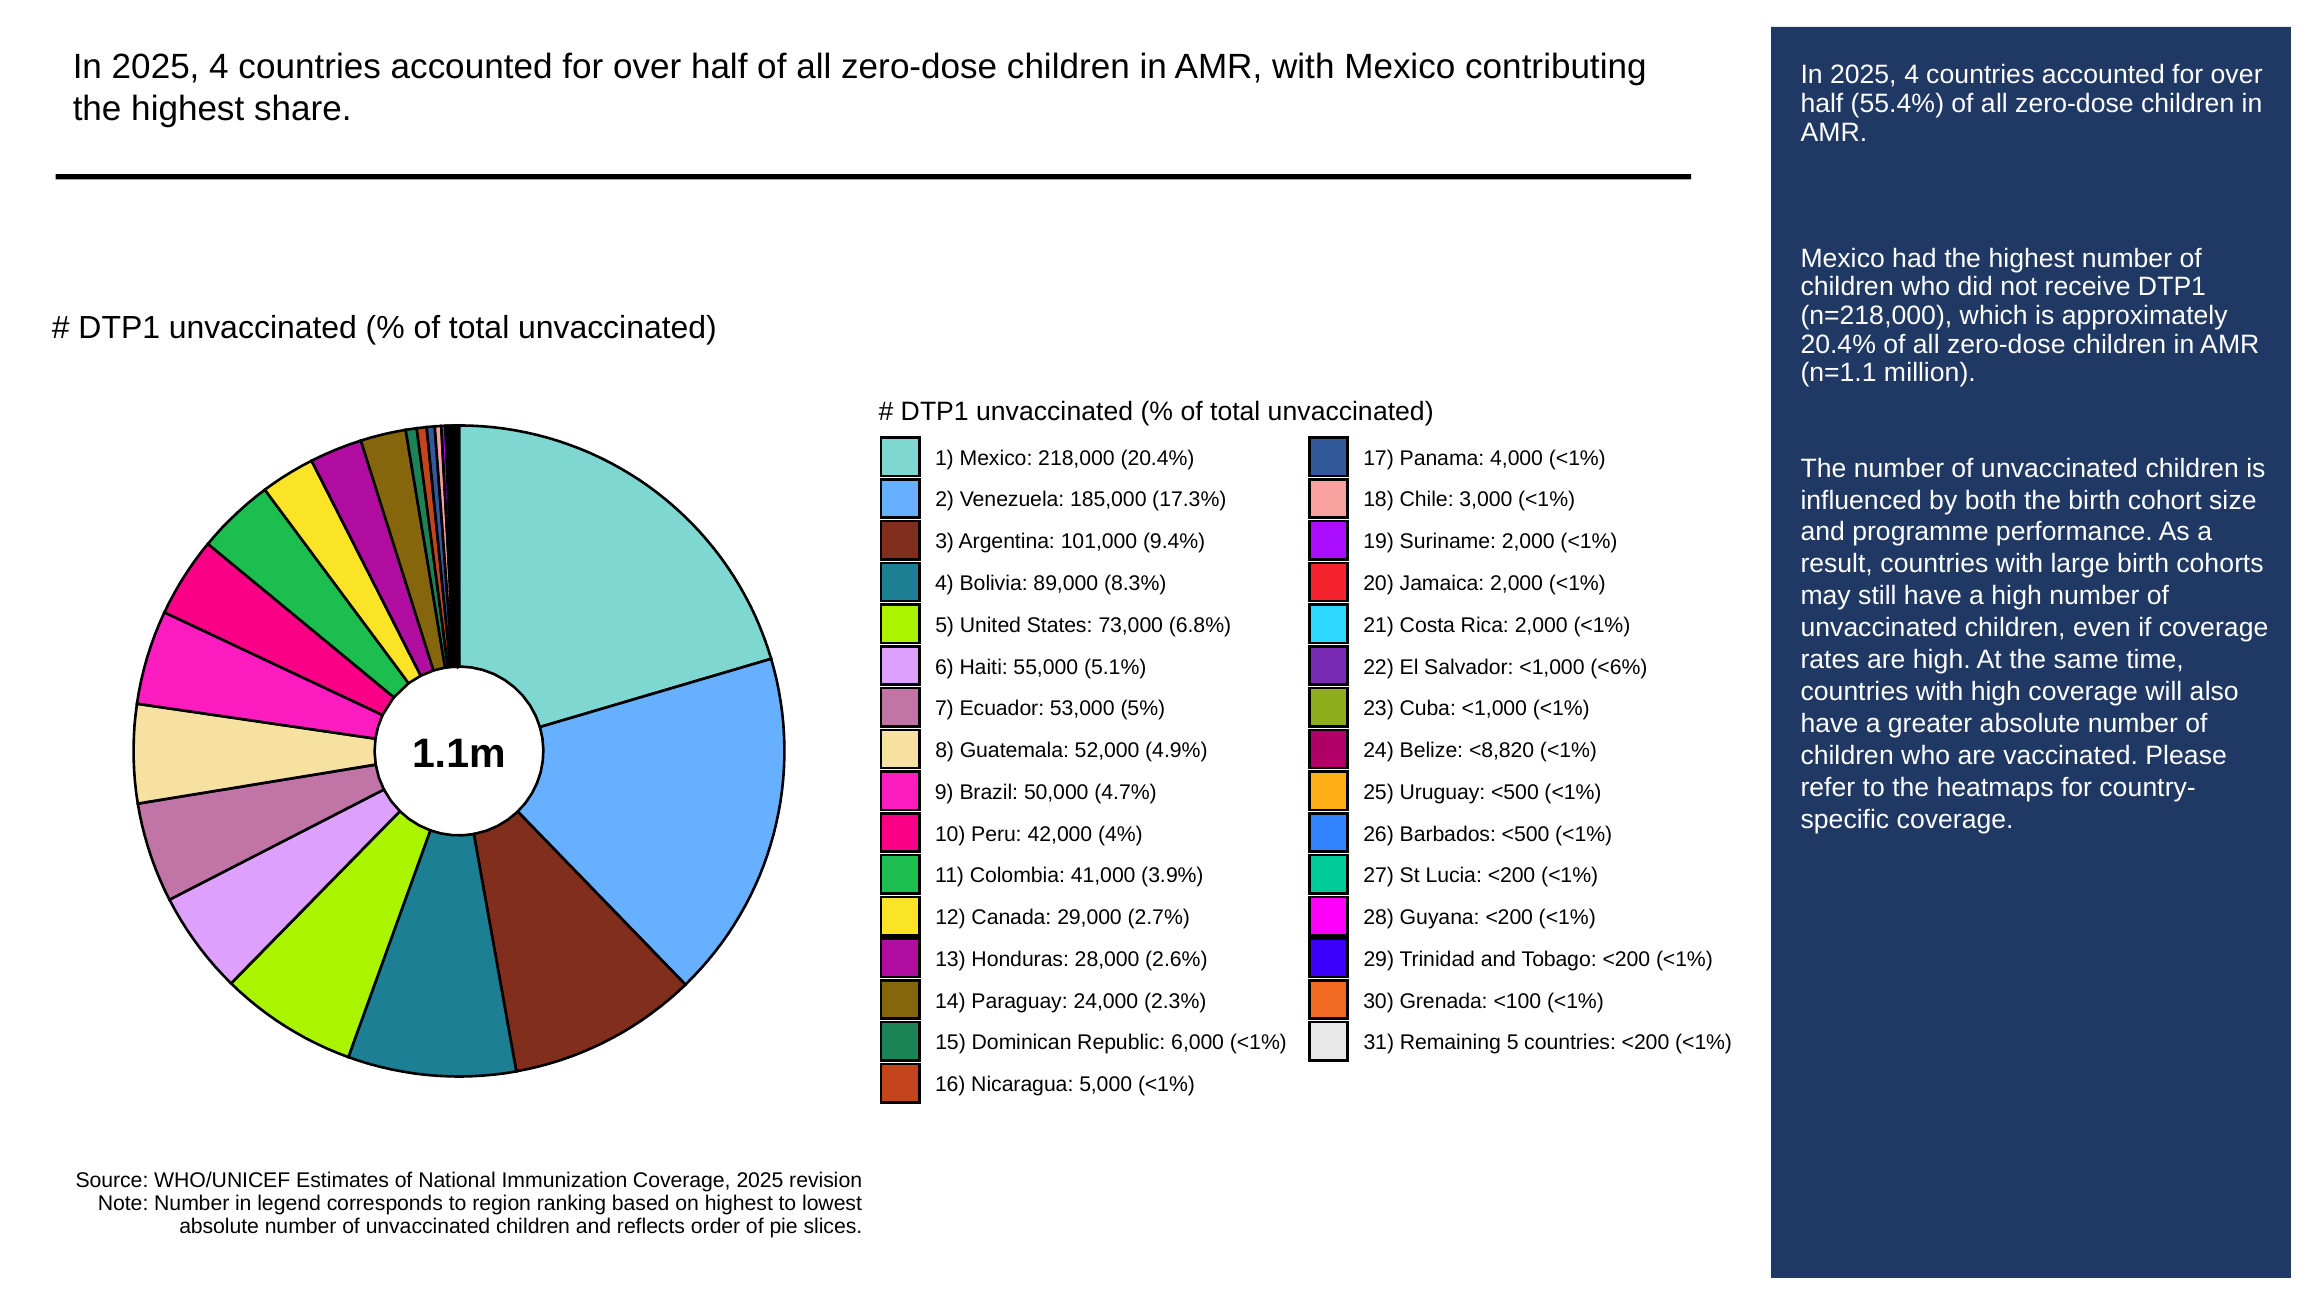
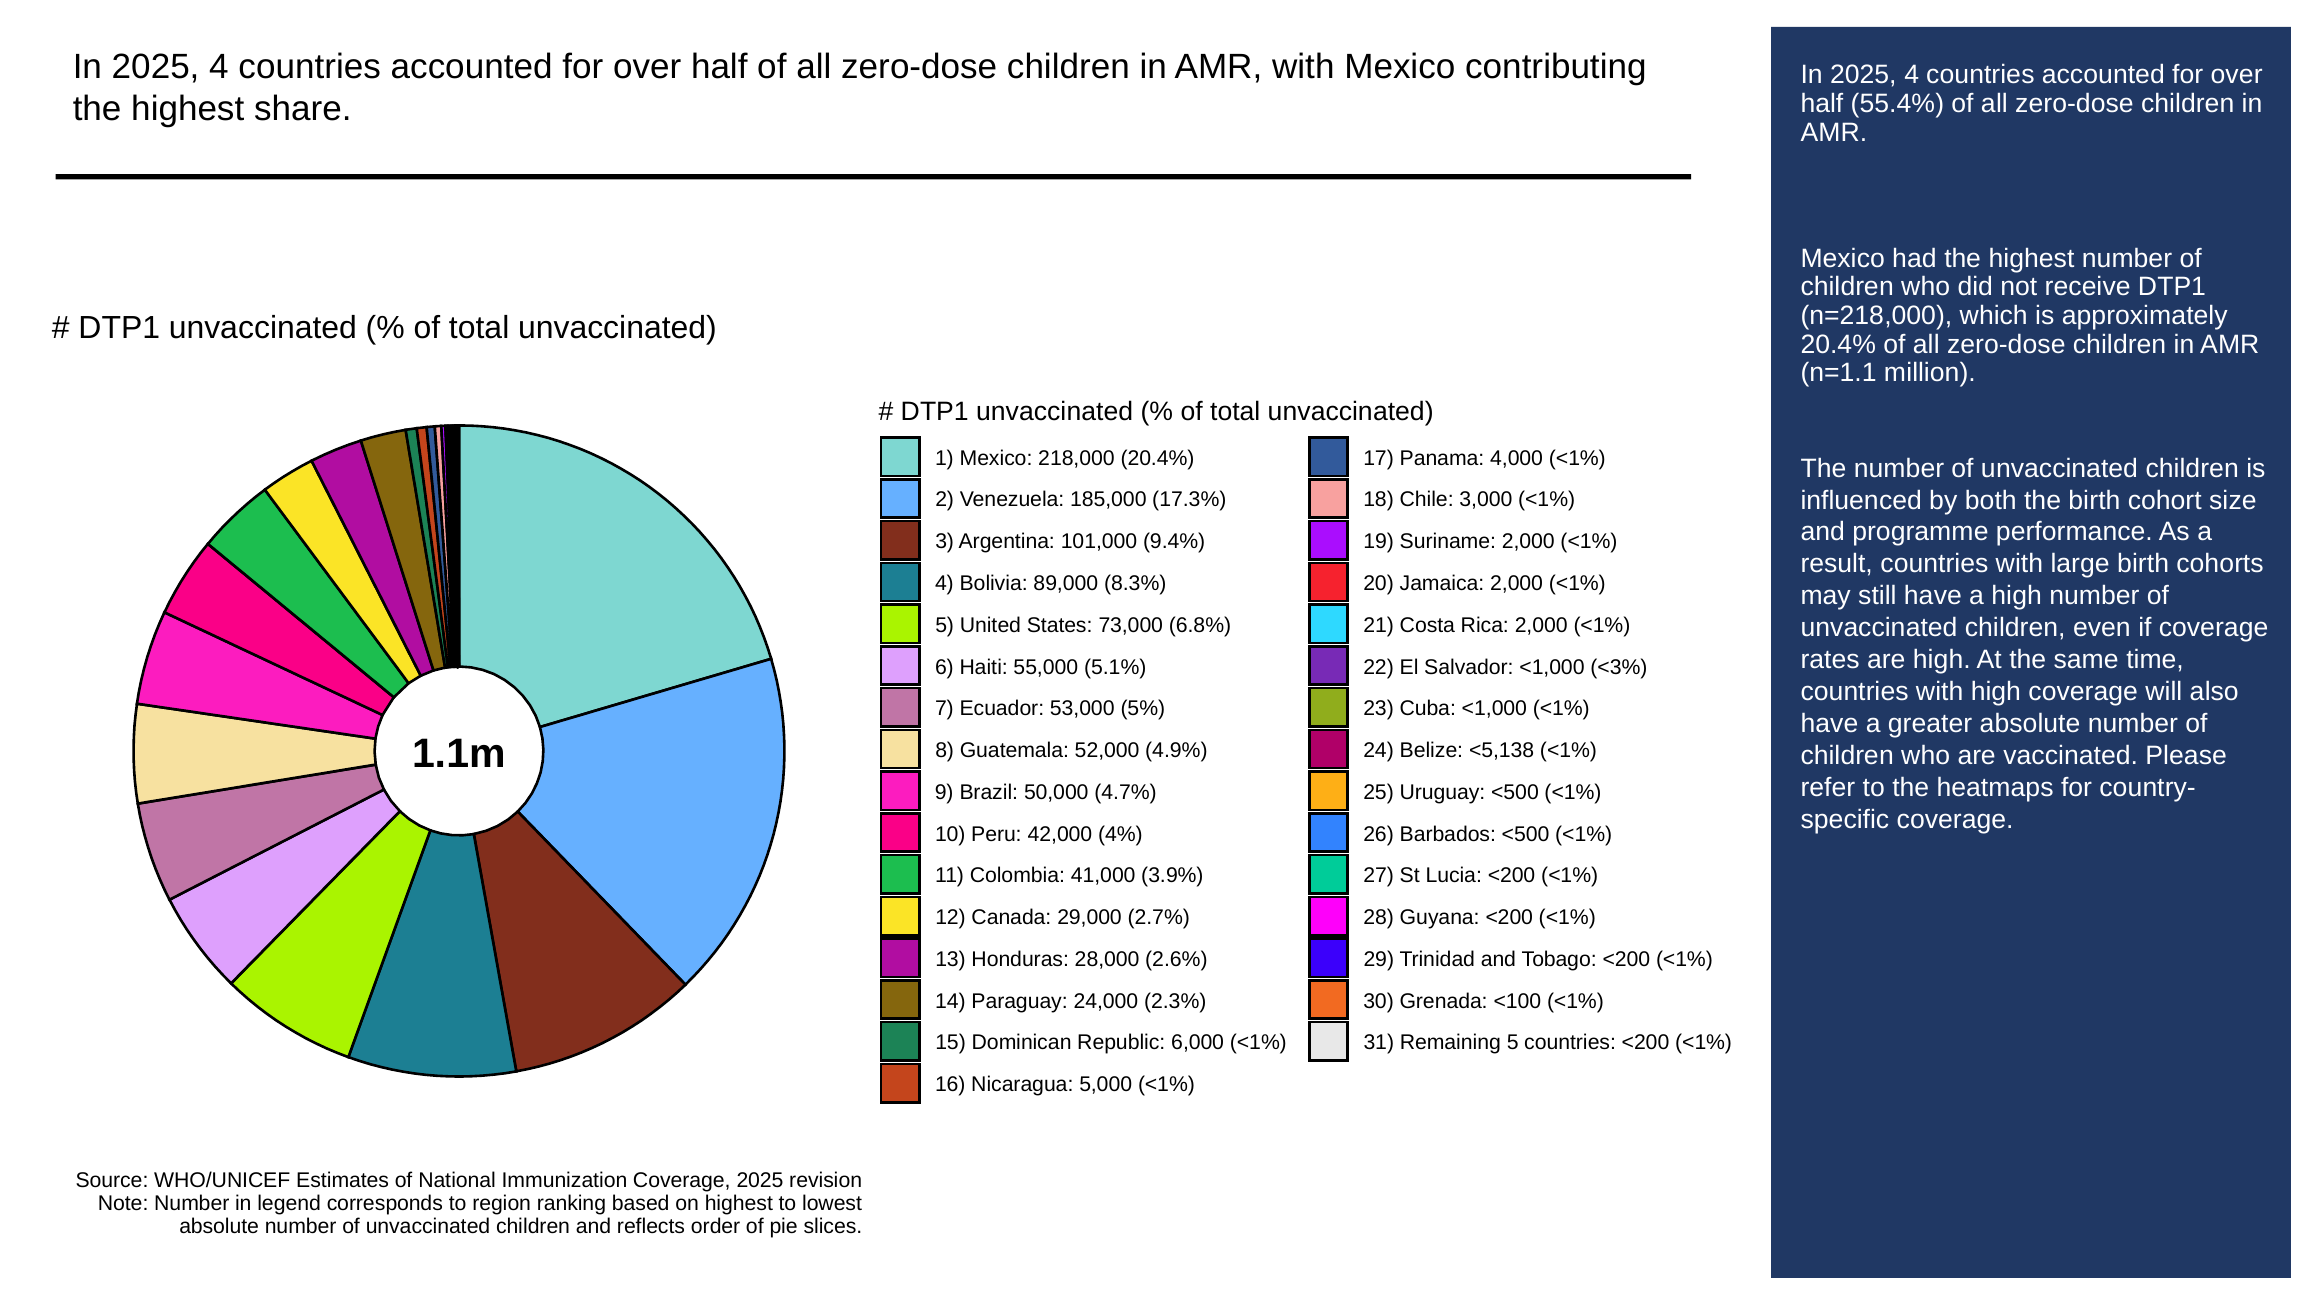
<6%: <6% -> <3%
<8,820: <8,820 -> <5,138
